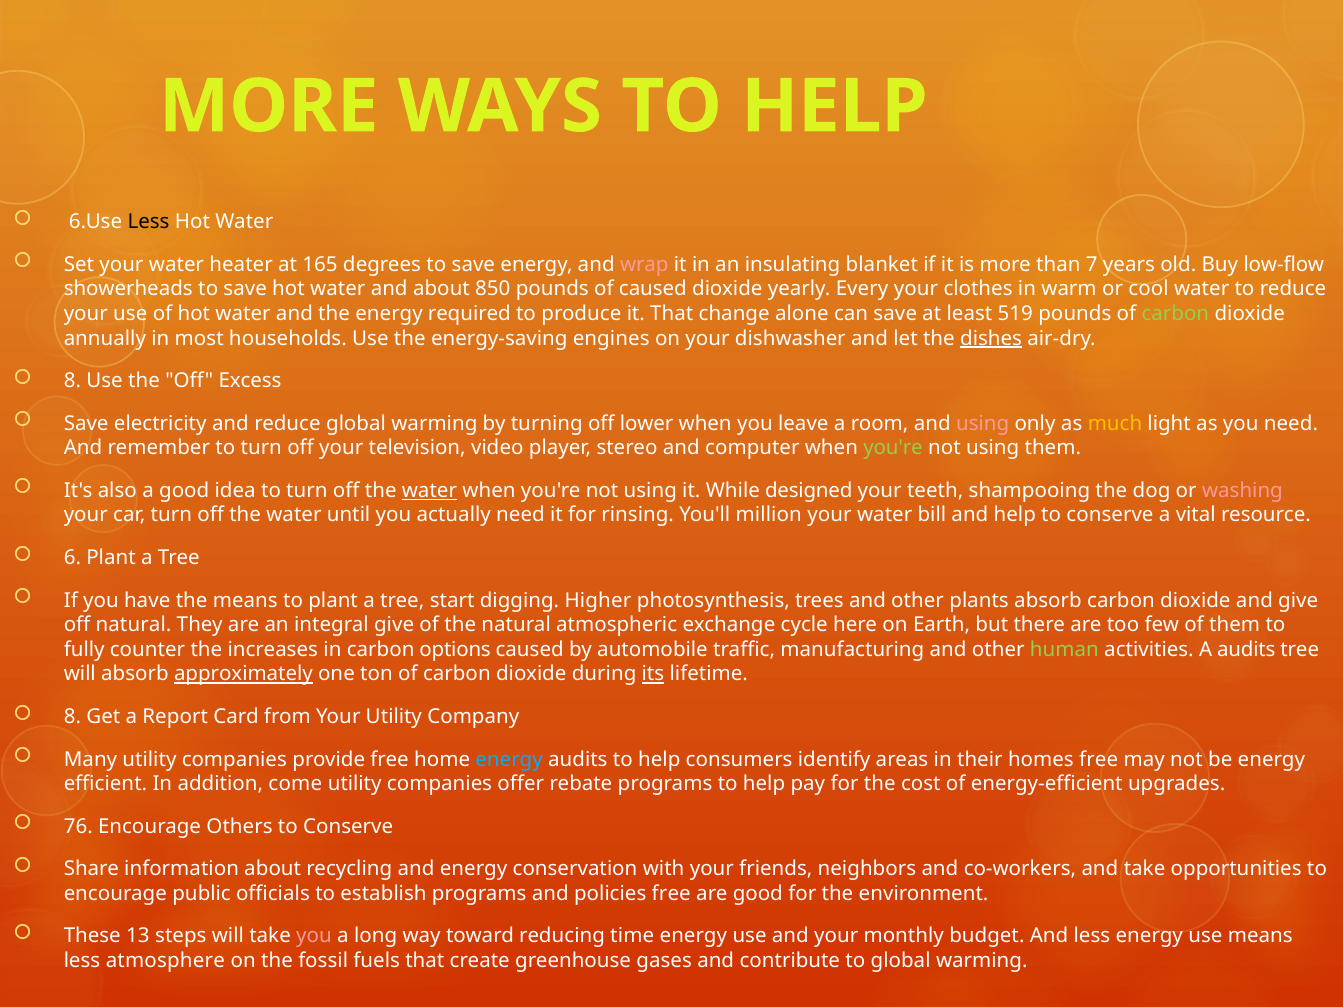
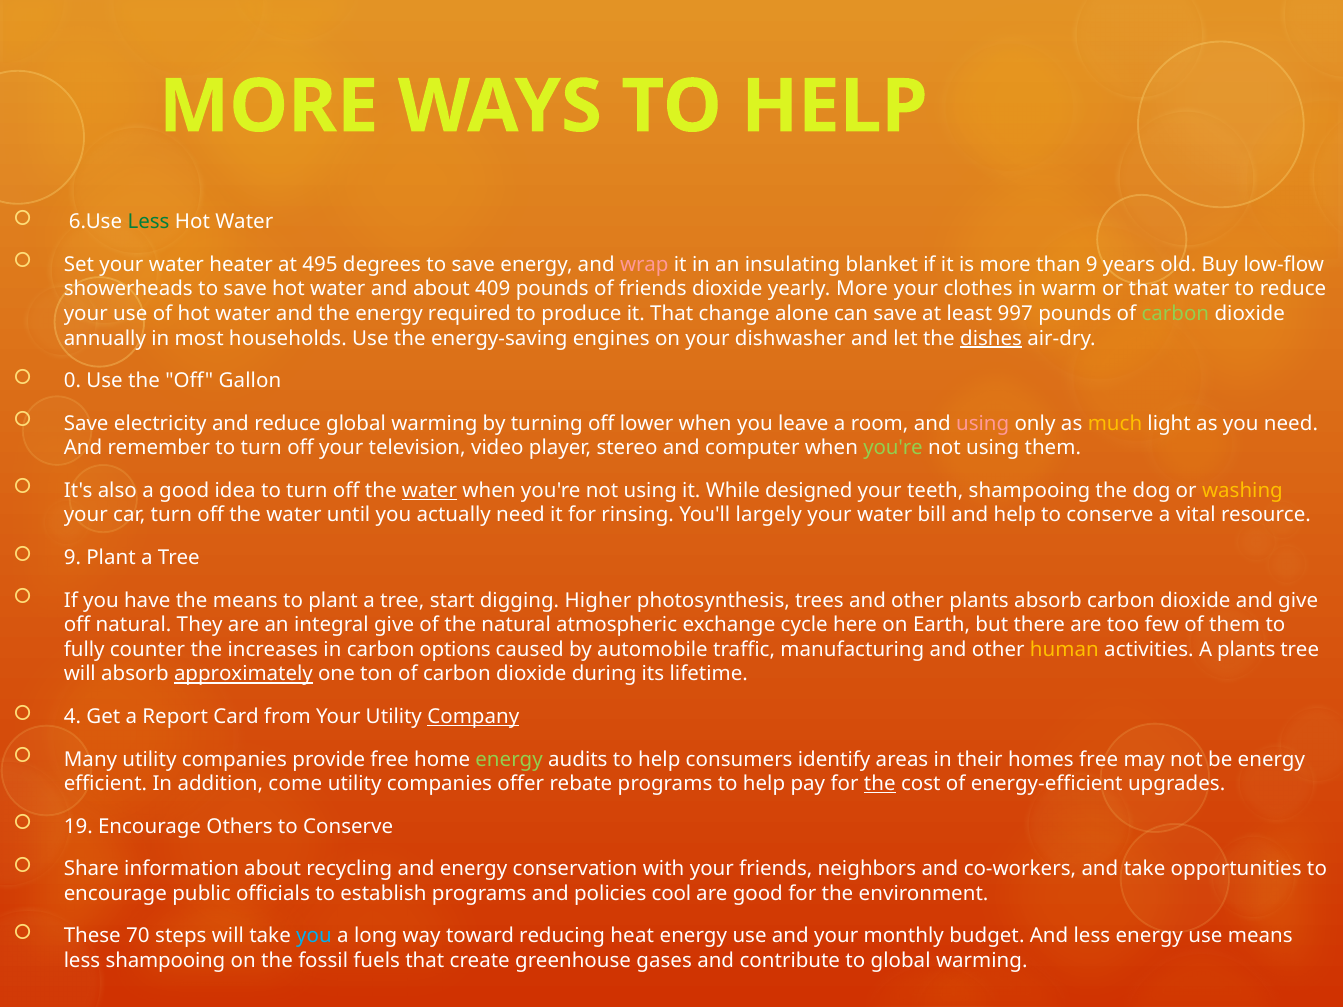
Less at (149, 222) colour: black -> green
165: 165 -> 495
than 7: 7 -> 9
850: 850 -> 409
of caused: caused -> friends
yearly Every: Every -> More
or cool: cool -> that
519: 519 -> 997
8 at (72, 381): 8 -> 0
Excess: Excess -> Gallon
washing colour: pink -> yellow
million: million -> largely
6 at (72, 558): 6 -> 9
human colour: light green -> yellow
A audits: audits -> plants
its underline: present -> none
8 at (72, 717): 8 -> 4
Company underline: none -> present
energy at (509, 759) colour: light blue -> light green
the at (880, 784) underline: none -> present
76: 76 -> 19
policies free: free -> cool
13: 13 -> 70
you at (314, 936) colour: pink -> light blue
time: time -> heat
less atmosphere: atmosphere -> shampooing
